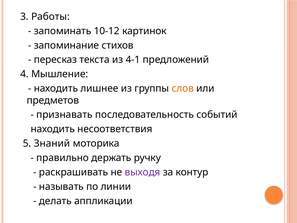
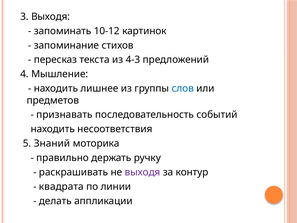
3 Работы: Работы -> Выходя
4-1: 4-1 -> 4-3
слов colour: orange -> blue
называть: называть -> квадрата
